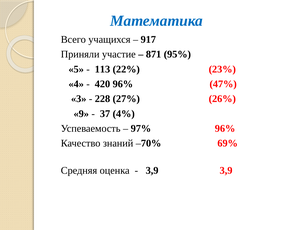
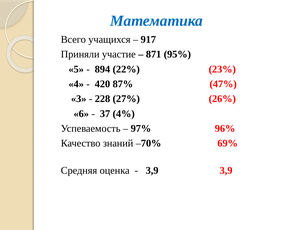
113: 113 -> 894
420 96%: 96% -> 87%
9: 9 -> 6
